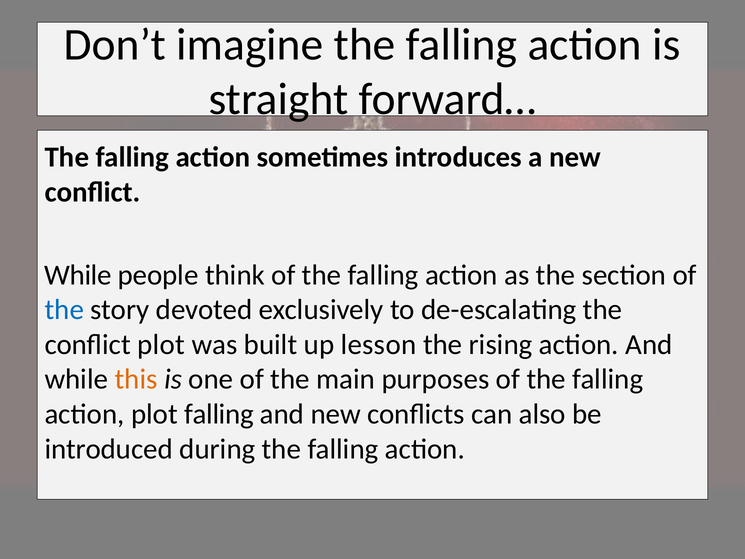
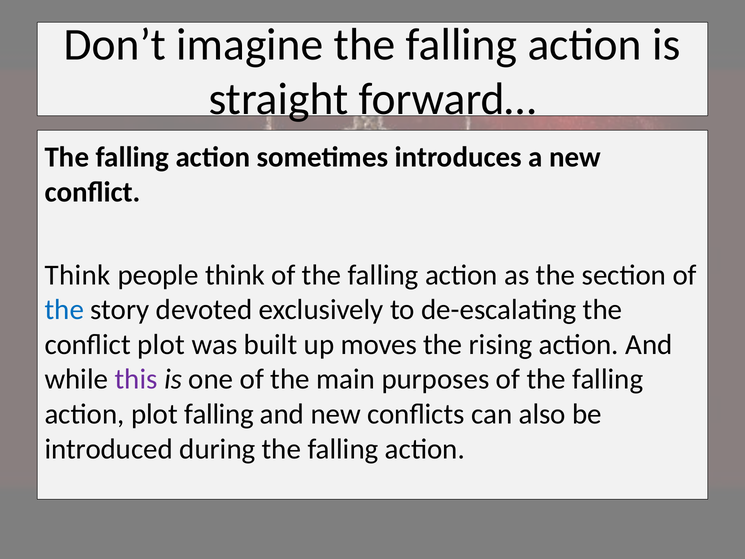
While at (78, 275): While -> Think
lesson: lesson -> moves
this colour: orange -> purple
